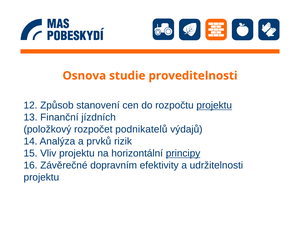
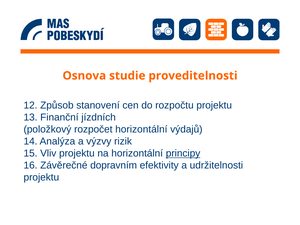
projektu at (214, 105) underline: present -> none
rozpočet podnikatelů: podnikatelů -> horizontální
prvků: prvků -> výzvy
